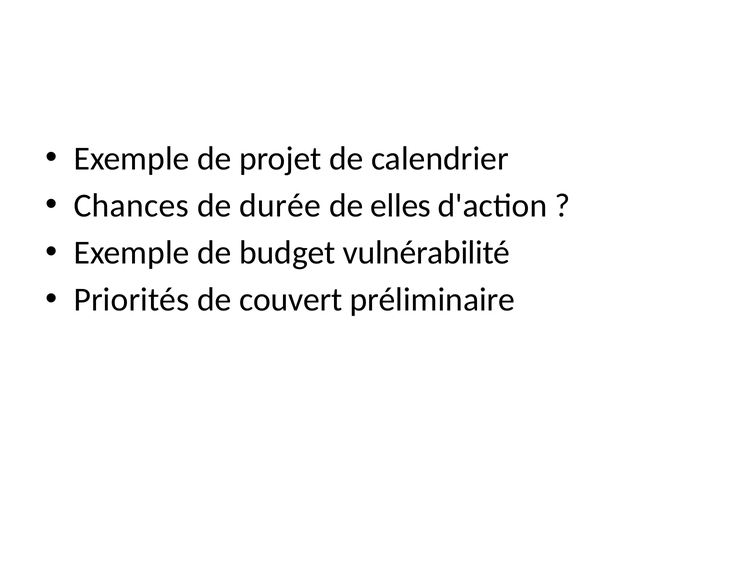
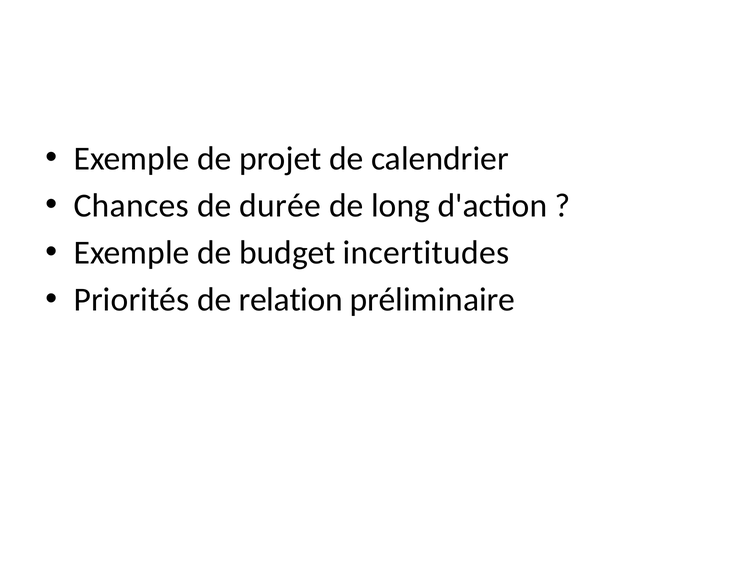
elles: elles -> long
vulnérabilité: vulnérabilité -> incertitudes
couvert: couvert -> relation
